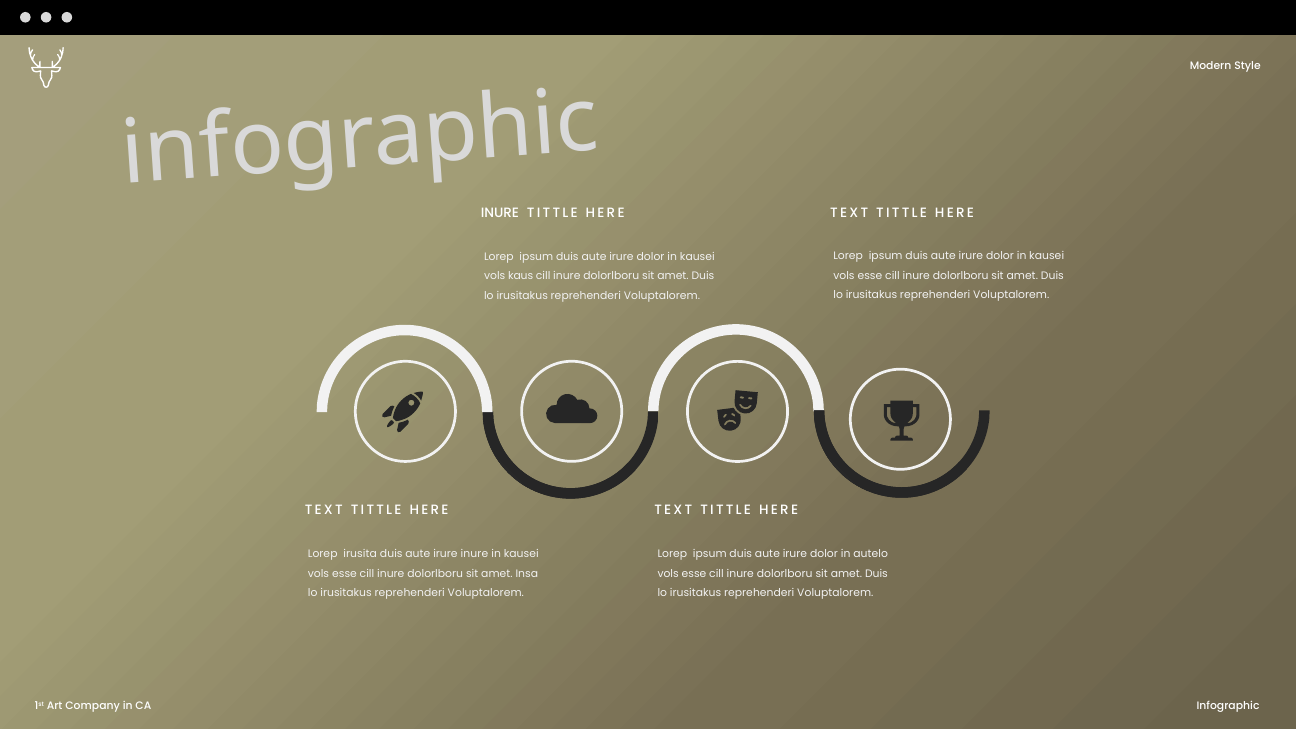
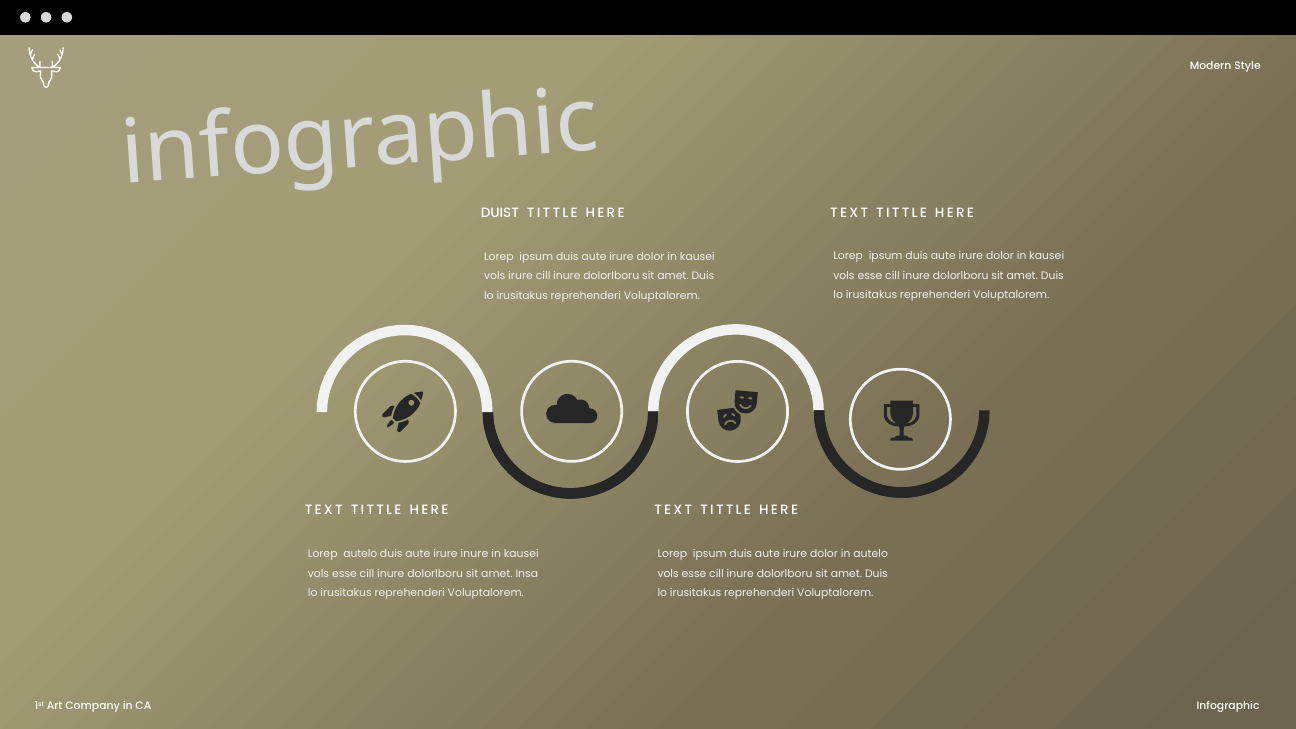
INURE at (500, 213): INURE -> DUIST
vols kaus: kaus -> irure
Lorep irusita: irusita -> autelo
